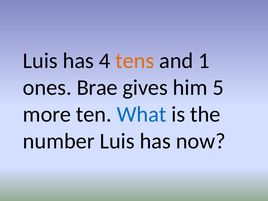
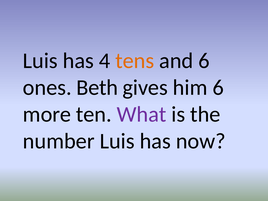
and 1: 1 -> 6
Brae: Brae -> Beth
him 5: 5 -> 6
What colour: blue -> purple
